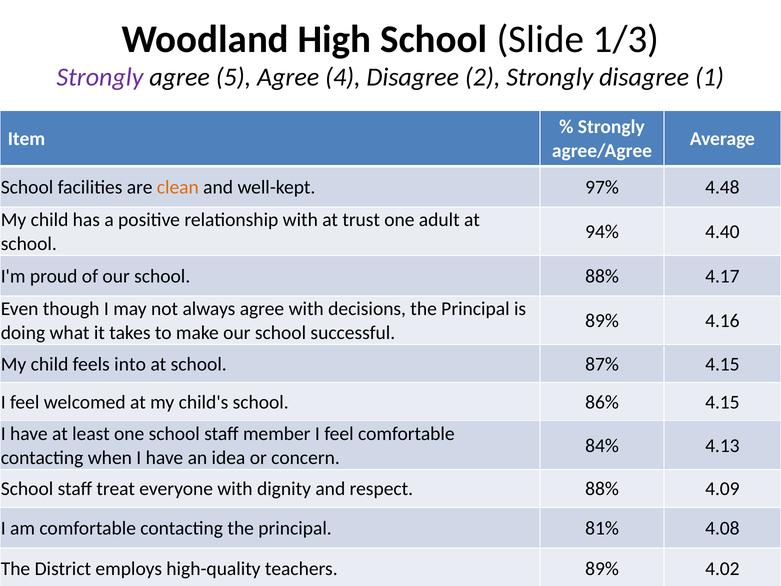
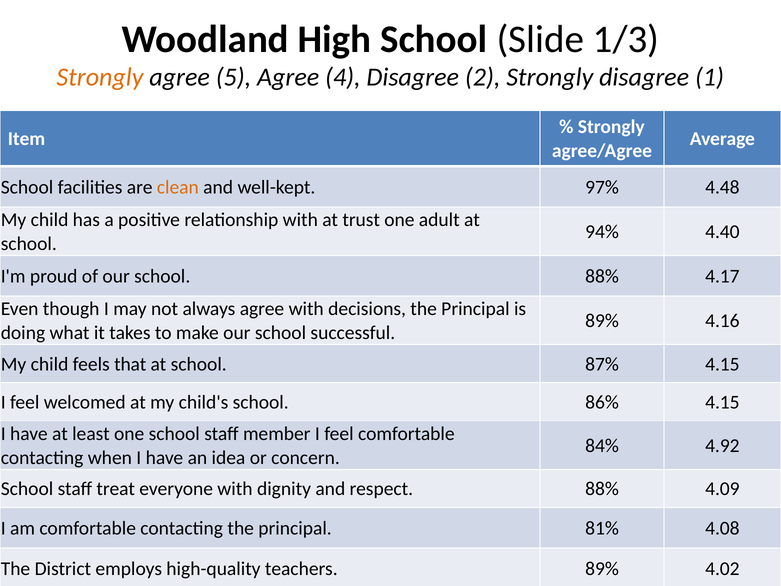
Strongly at (100, 77) colour: purple -> orange
into: into -> that
4.13: 4.13 -> 4.92
